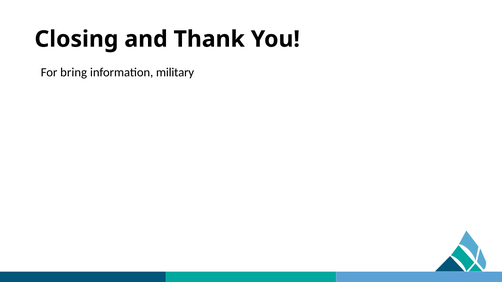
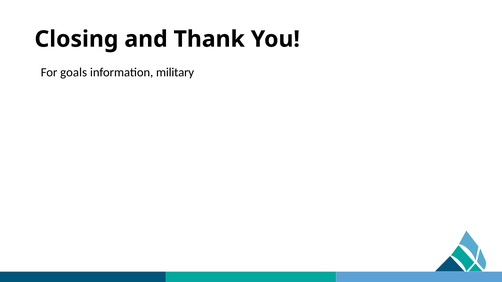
bring: bring -> goals
